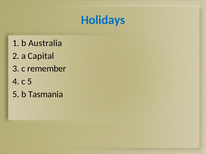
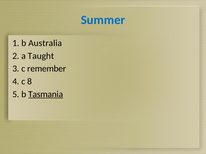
Holidays: Holidays -> Summer
Capital: Capital -> Taught
c 5: 5 -> 8
Tasmania underline: none -> present
